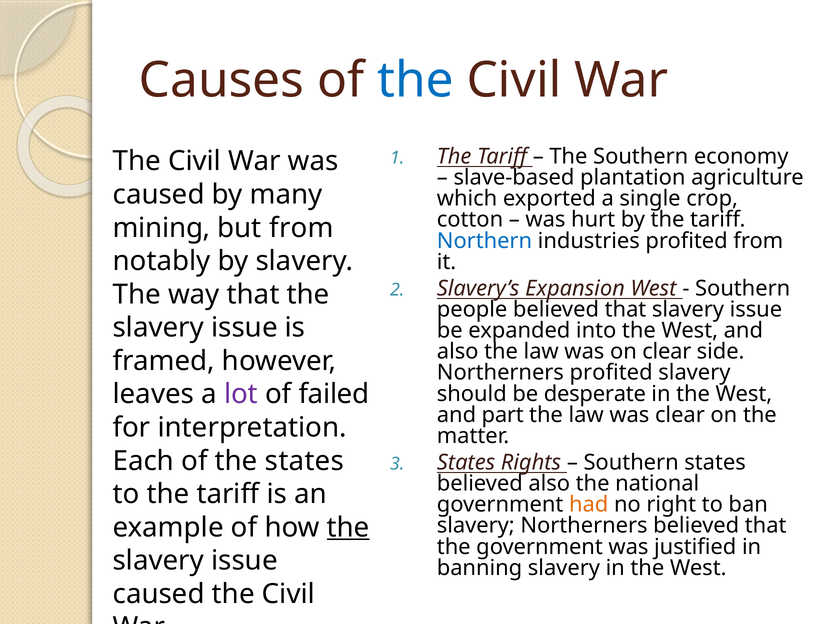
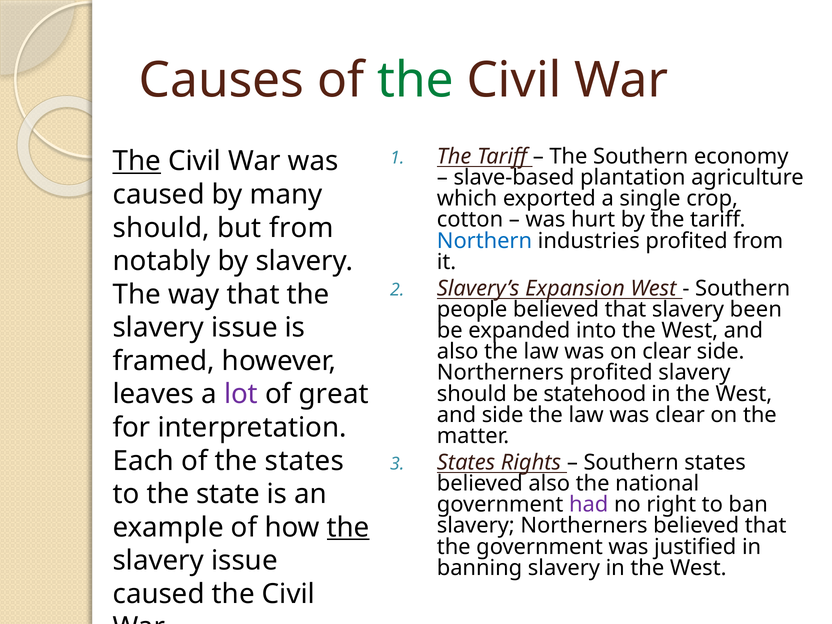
the at (415, 80) colour: blue -> green
The at (137, 161) underline: none -> present
mining at (161, 228): mining -> should
that slavery issue: issue -> been
failed: failed -> great
desperate: desperate -> statehood
and part: part -> side
to the tariff: tariff -> state
had colour: orange -> purple
